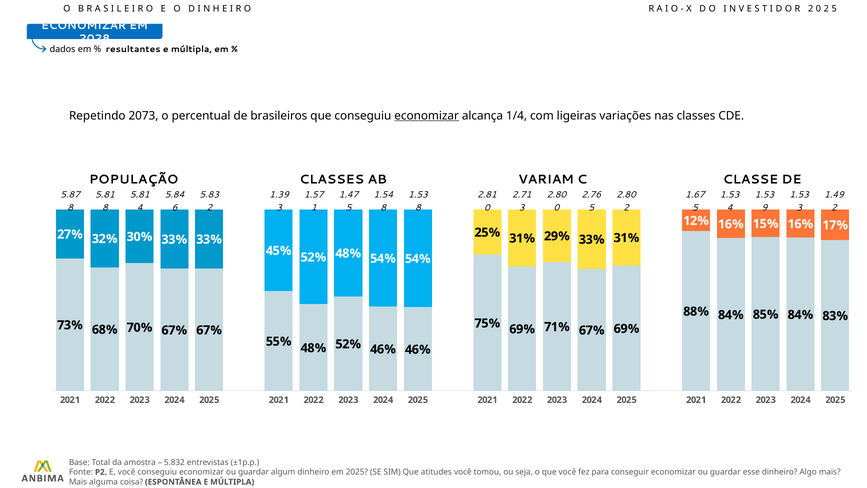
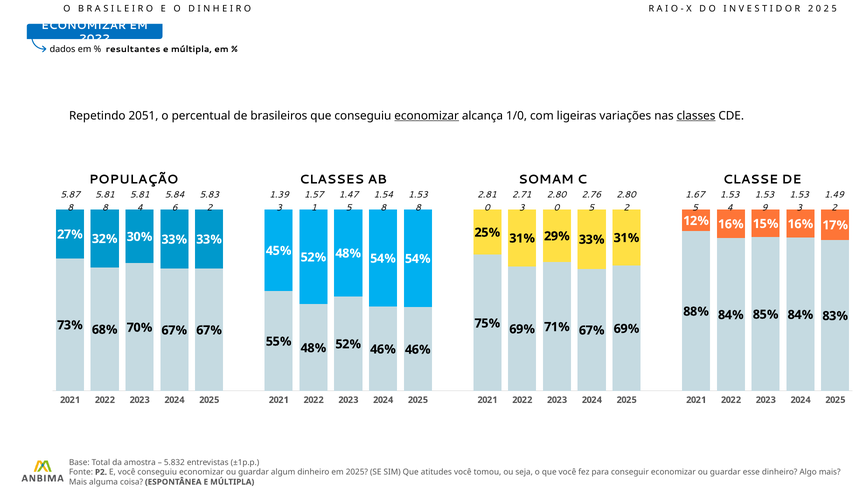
2028 at (95, 39): 2028 -> 2022
2073: 2073 -> 2051
1/4: 1/4 -> 1/0
classes at (696, 116) underline: none -> present
VARIAM: VARIAM -> SOMAM
